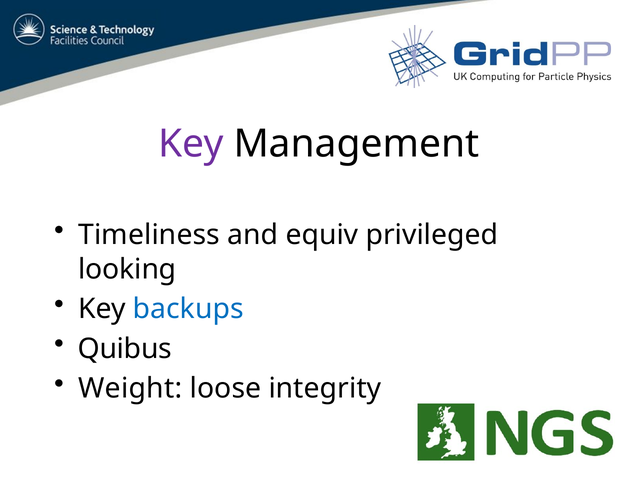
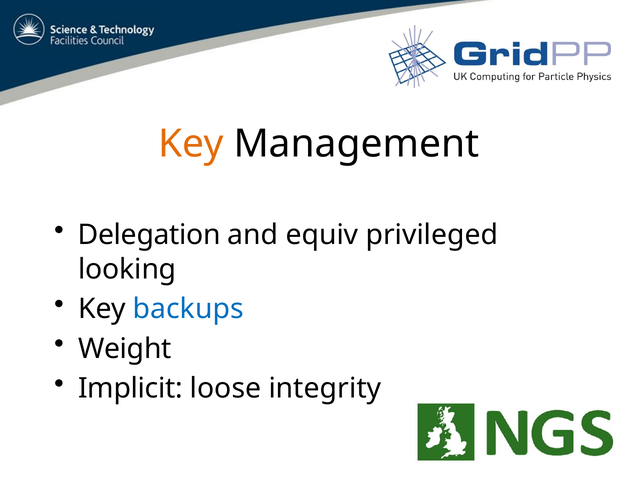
Key at (191, 144) colour: purple -> orange
Timeliness: Timeliness -> Delegation
Quibus: Quibus -> Weight
Weight: Weight -> Implicit
